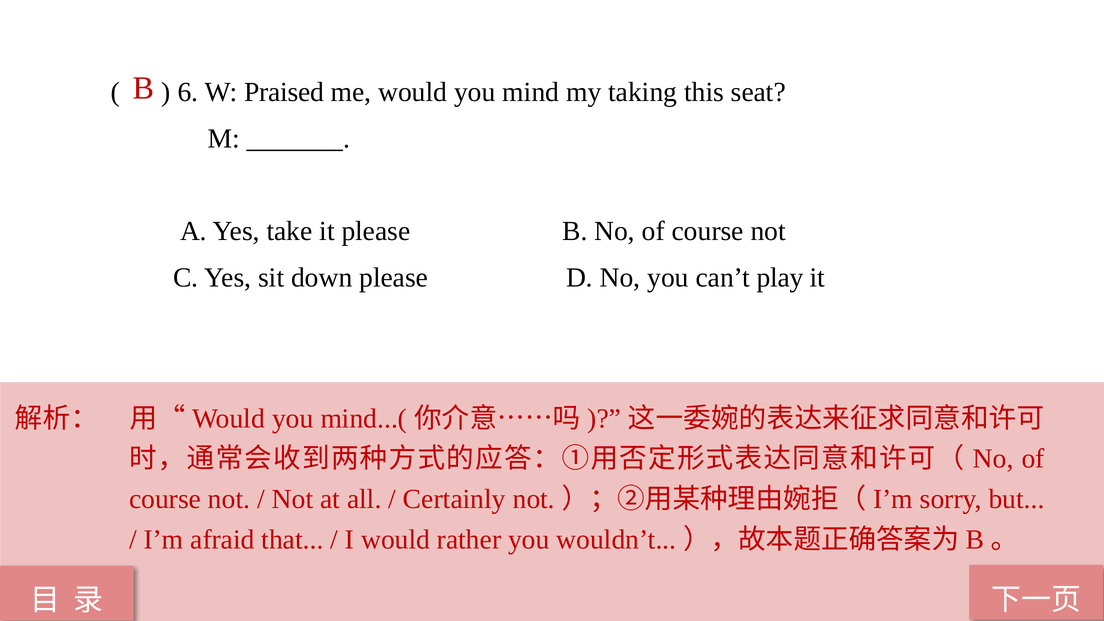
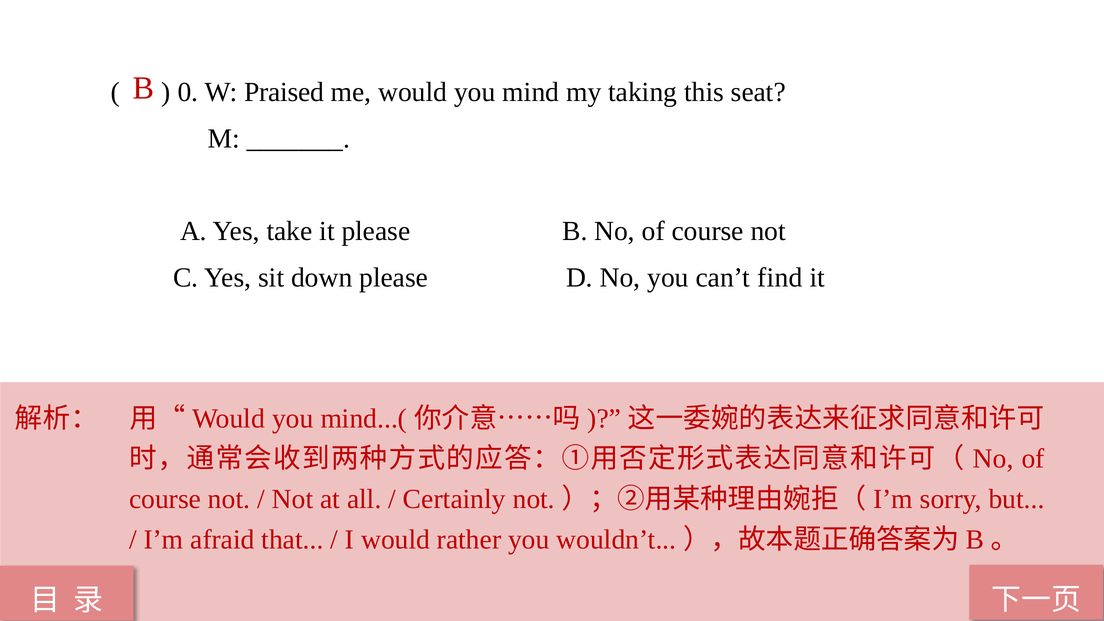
6: 6 -> 0
play: play -> find
